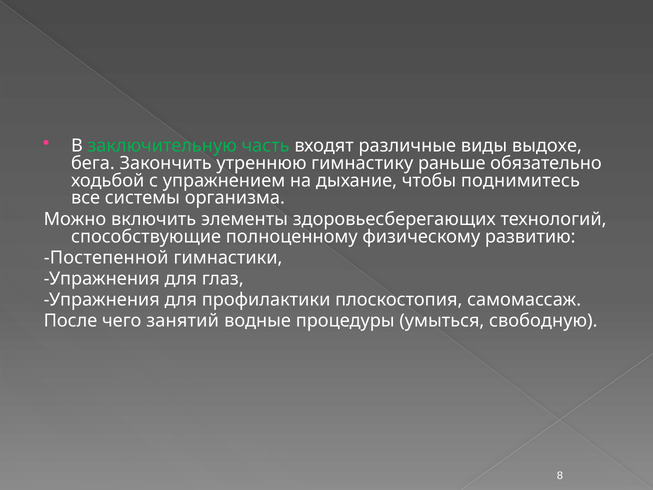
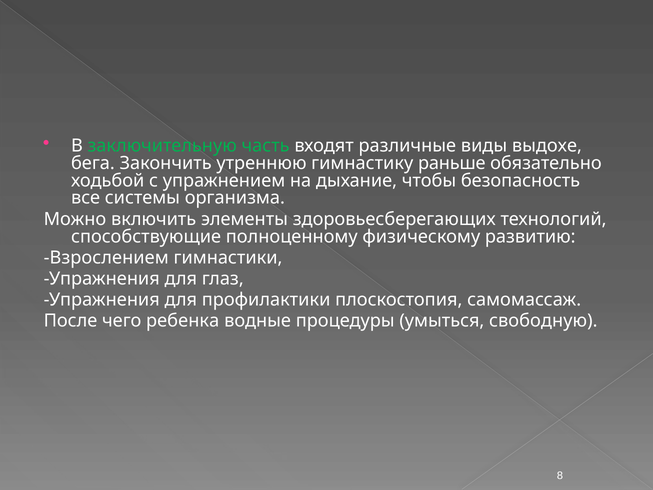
поднимитесь: поднимитесь -> безопасность
Постепенной: Постепенной -> Взрослением
занятий: занятий -> ребенка
